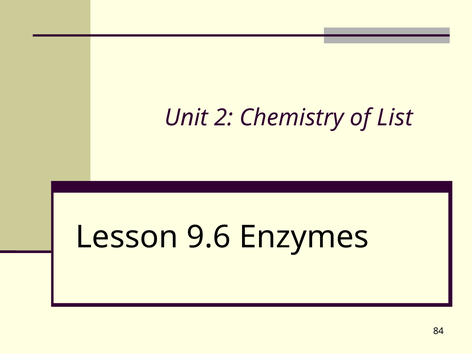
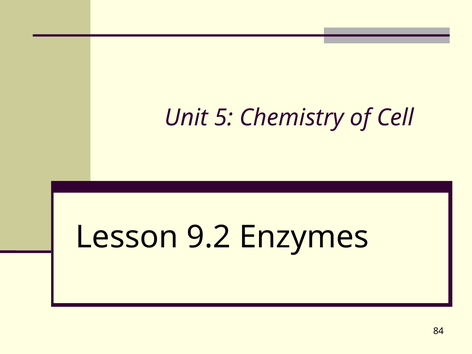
2: 2 -> 5
List: List -> Cell
9.6: 9.6 -> 9.2
